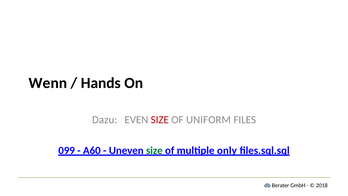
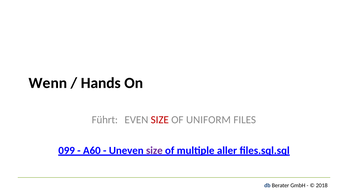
Dazu: Dazu -> Führt
size at (154, 150) colour: green -> purple
only: only -> aller
